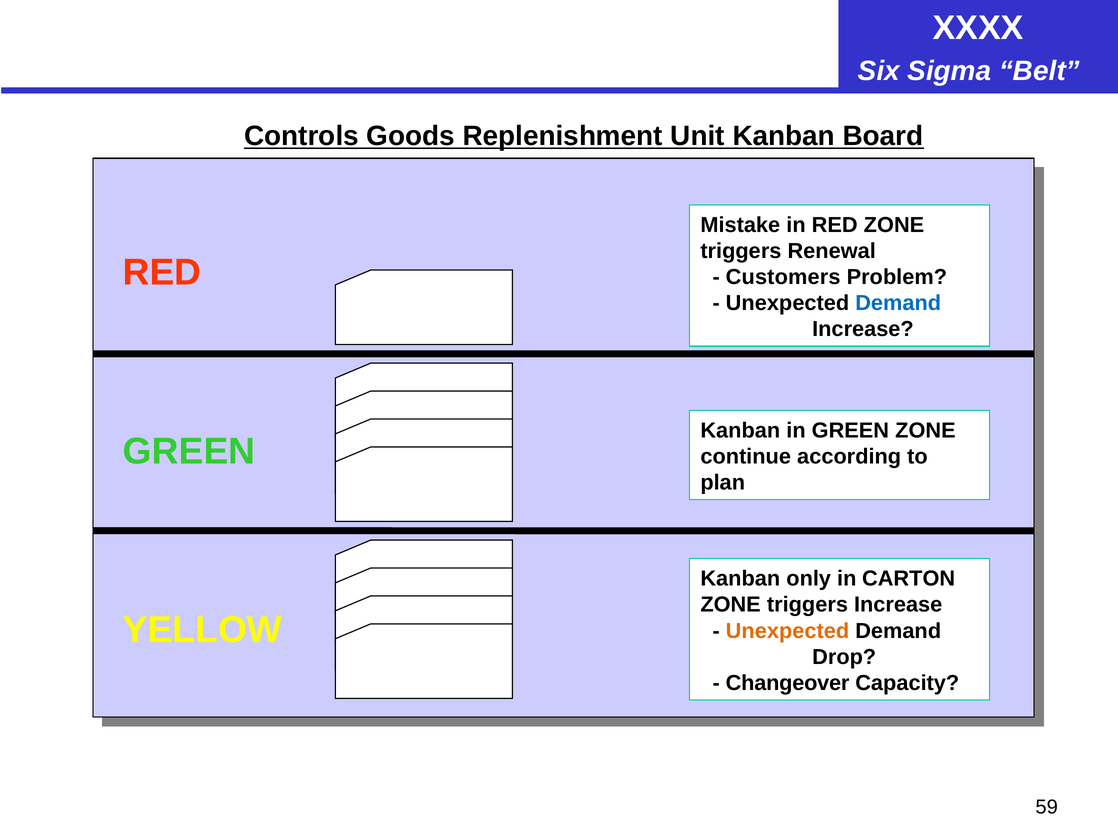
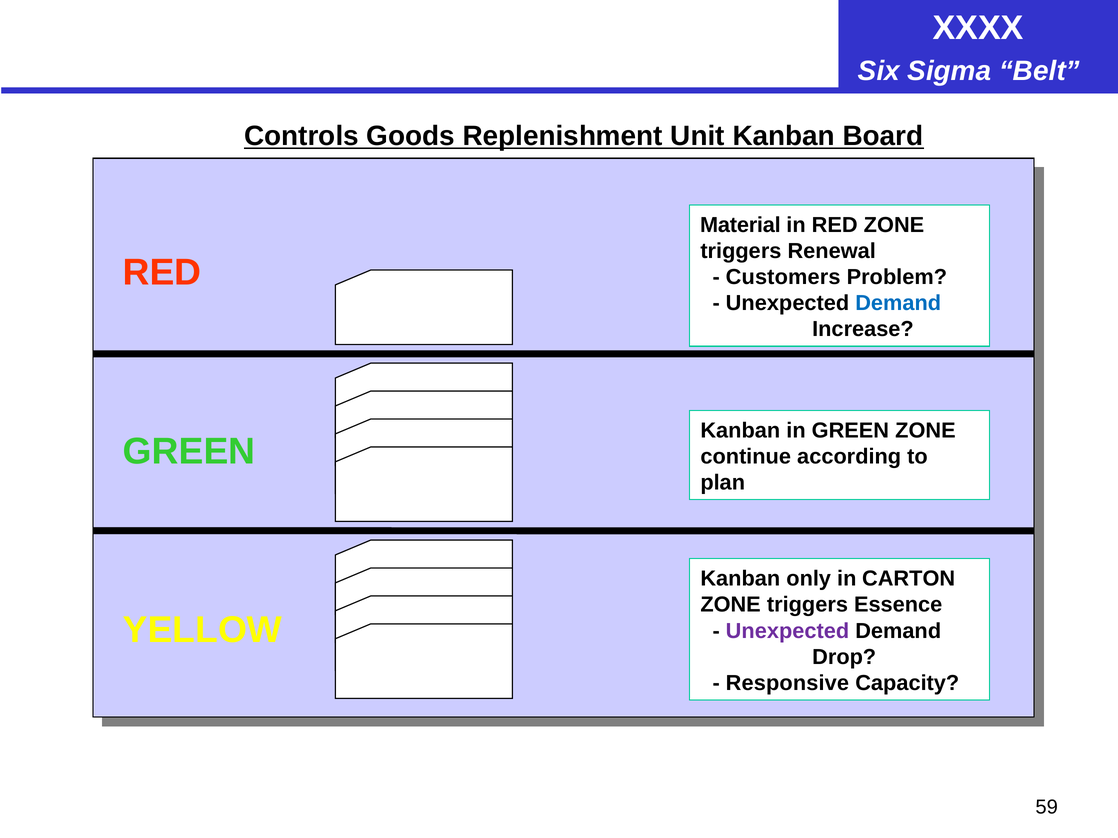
Mistake: Mistake -> Material
triggers Increase: Increase -> Essence
Unexpected at (787, 631) colour: orange -> purple
Changeover: Changeover -> Responsive
